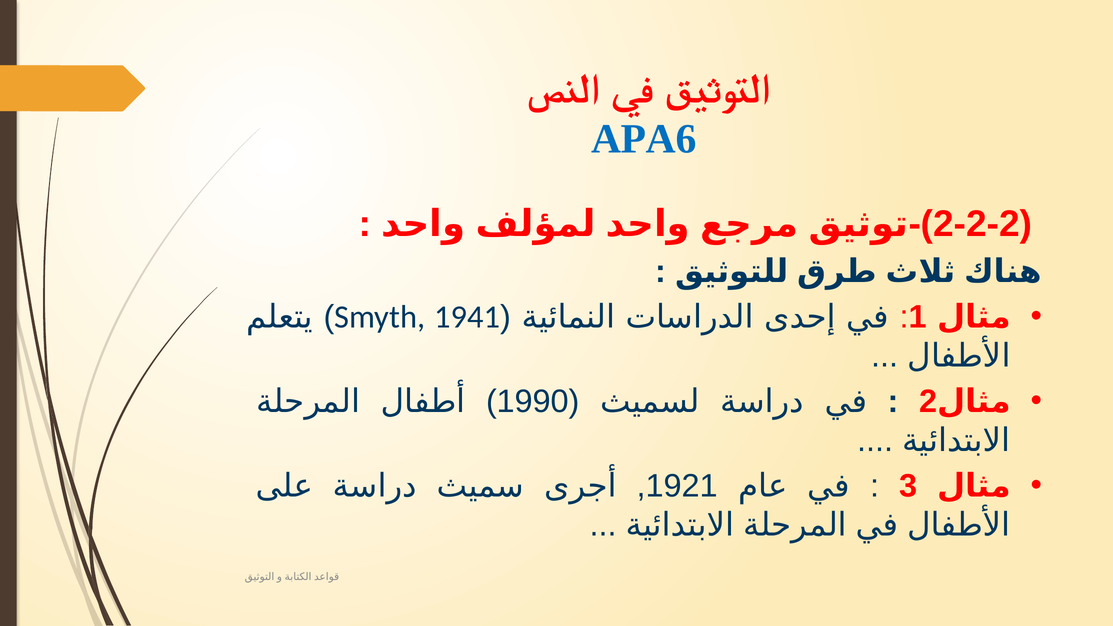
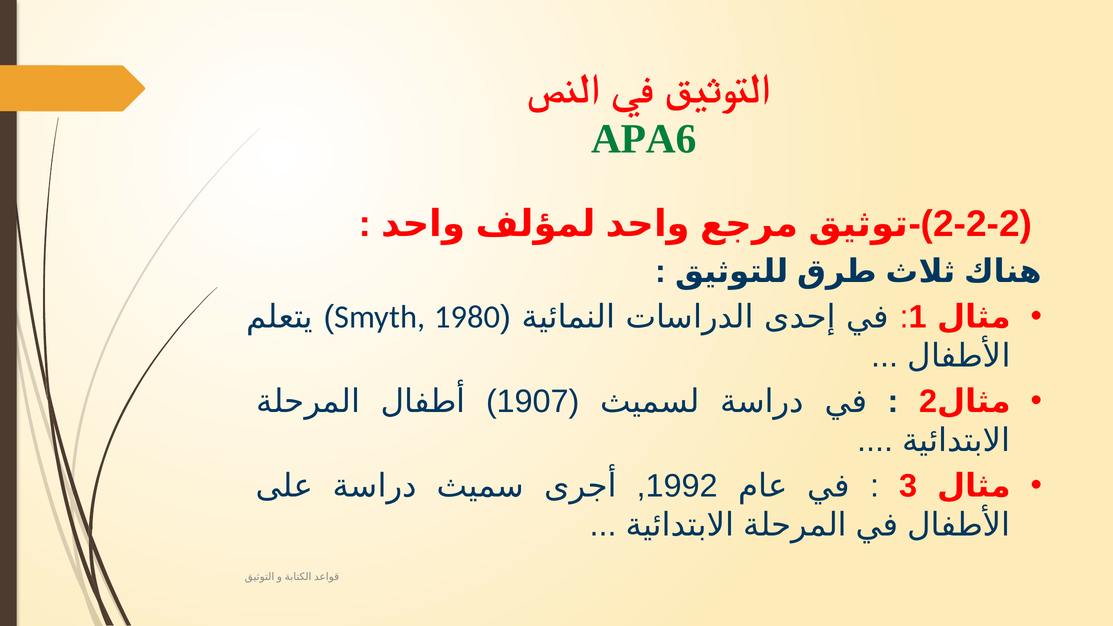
APA6 colour: blue -> green
1941: 1941 -> 1980
1990: 1990 -> 1907
1921: 1921 -> 1992
